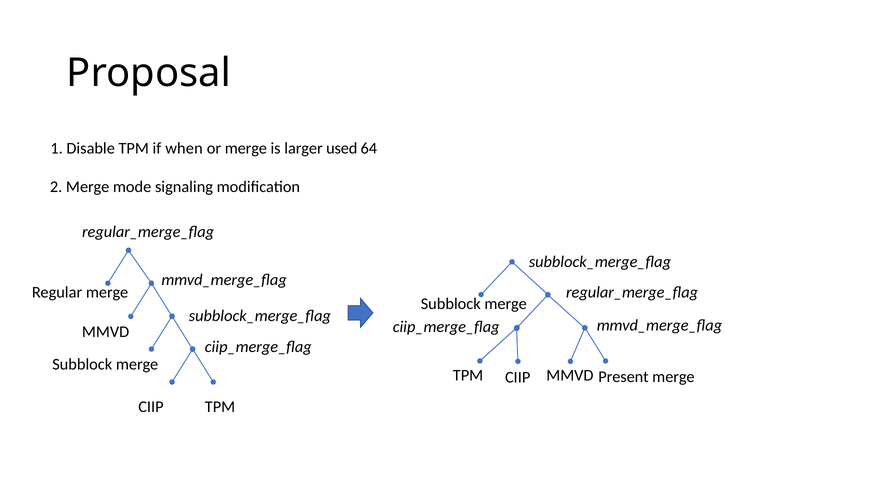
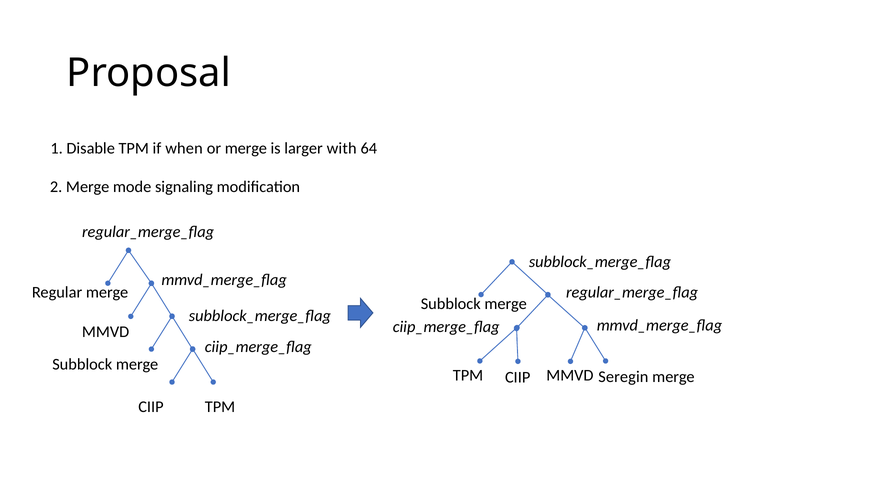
used: used -> with
Present: Present -> Seregin
